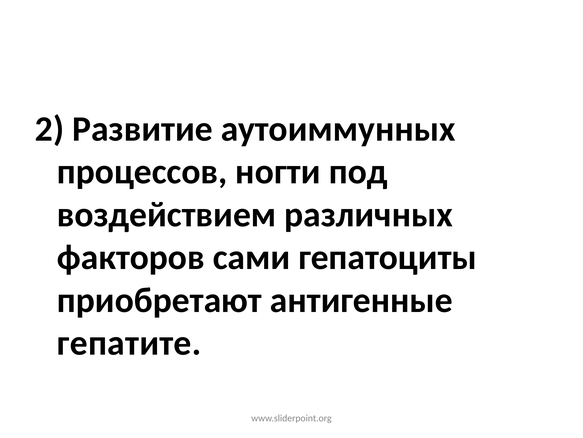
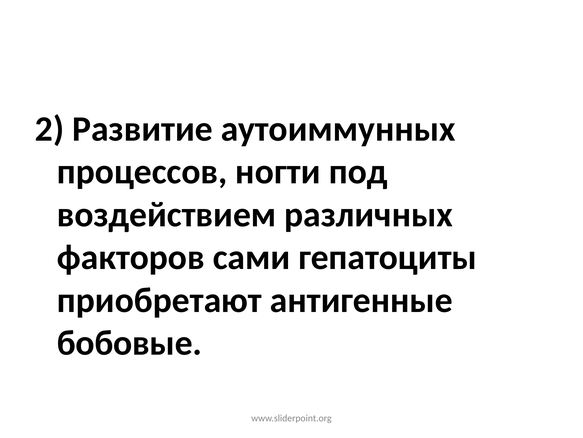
гепатите: гепатите -> бобовые
